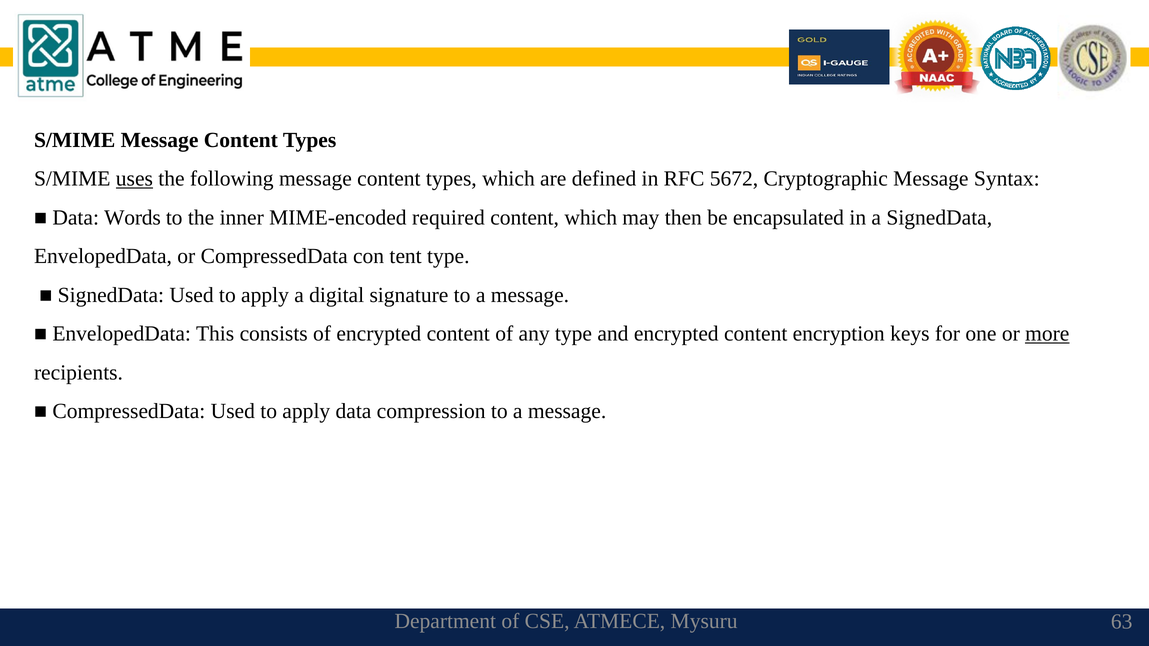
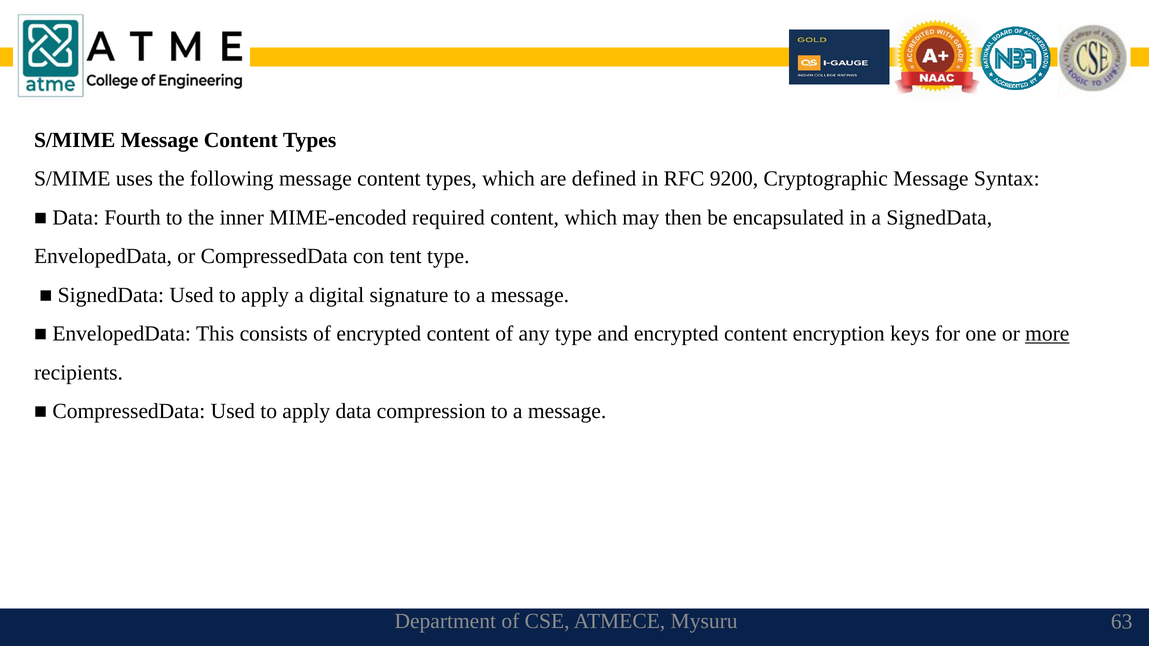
uses underline: present -> none
5672: 5672 -> 9200
Words: Words -> Fourth
